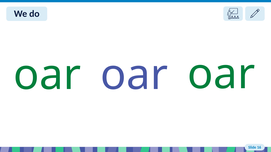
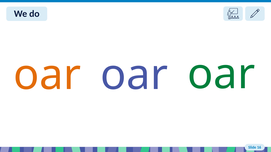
oar at (47, 75) colour: green -> orange
